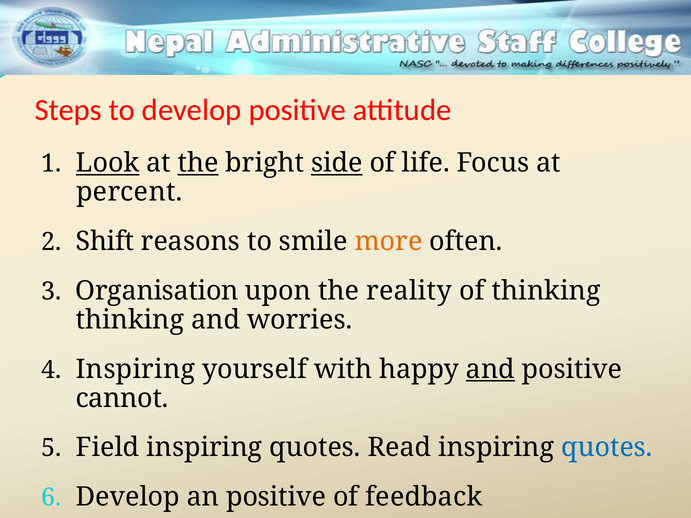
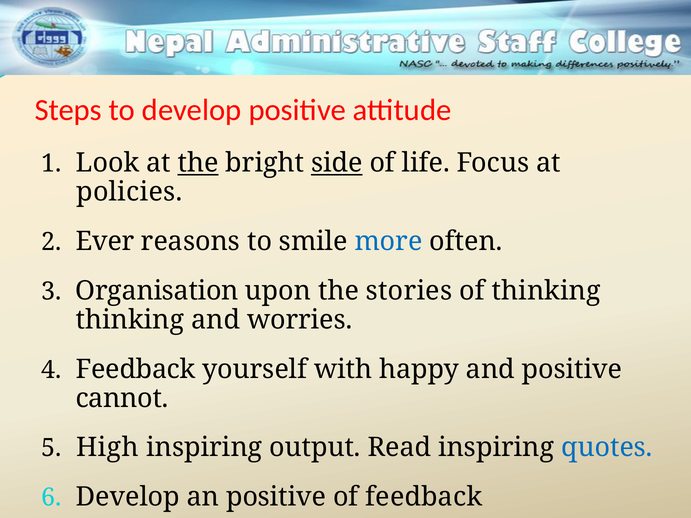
Look underline: present -> none
percent: percent -> policies
Shift: Shift -> Ever
more colour: orange -> blue
reality: reality -> stories
Inspiring at (135, 369): Inspiring -> Feedback
and at (490, 369) underline: present -> none
Field: Field -> High
quotes at (315, 448): quotes -> output
